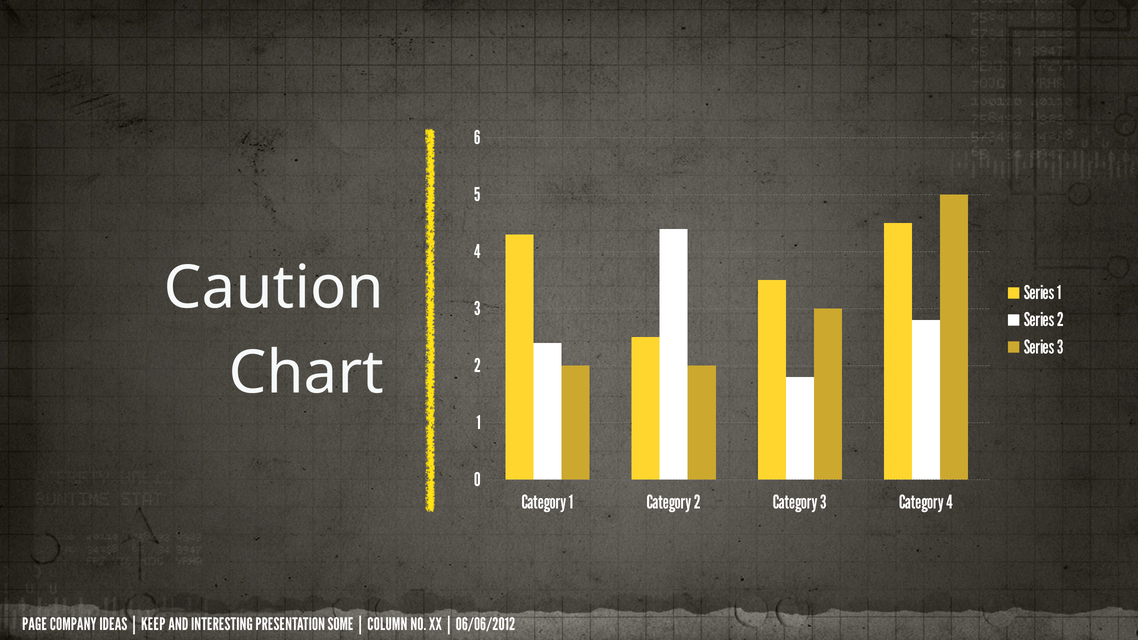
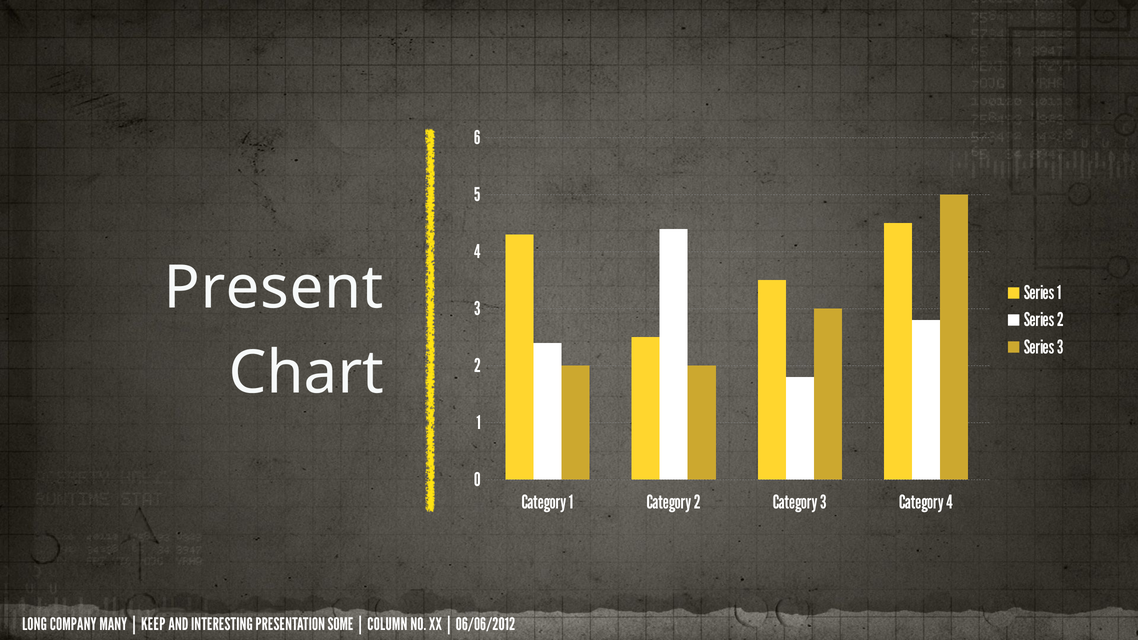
Caution: Caution -> Present
PAGE: PAGE -> LONG
IDEAS: IDEAS -> MANY
